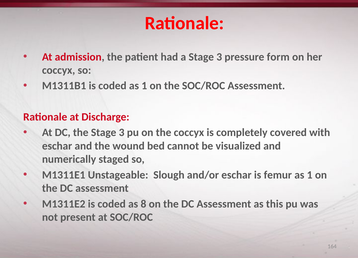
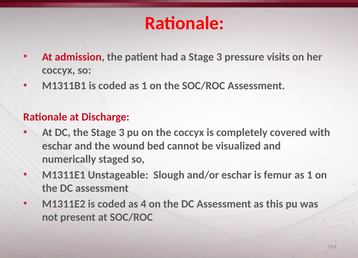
form: form -> visits
8: 8 -> 4
